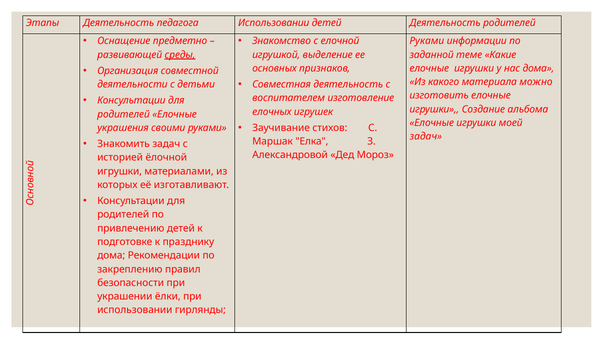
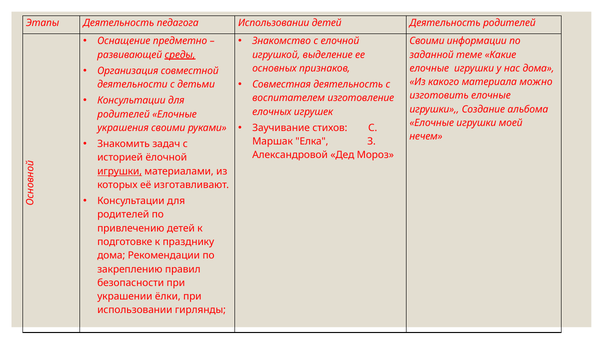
Руками at (427, 41): Руками -> Своими
задач at (426, 137): задач -> нечем
игрушки at (120, 171) underline: none -> present
